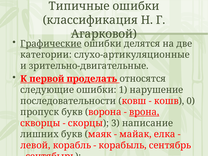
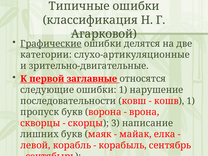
проделать: проделать -> заглавные
кошв 0: 0 -> 1
врона underline: present -> none
